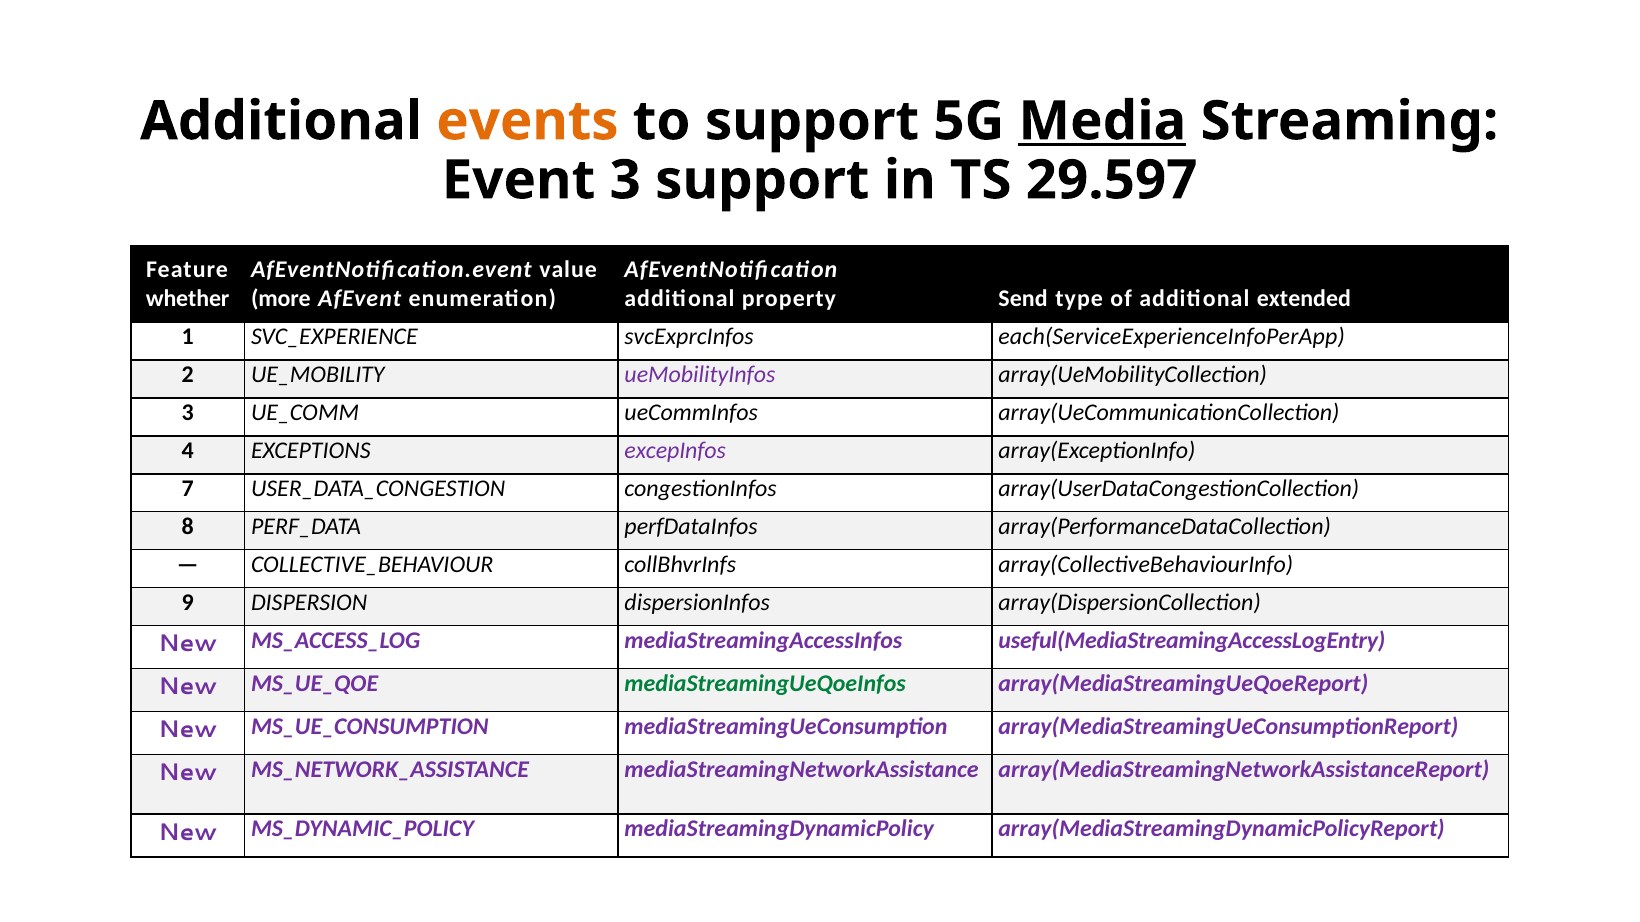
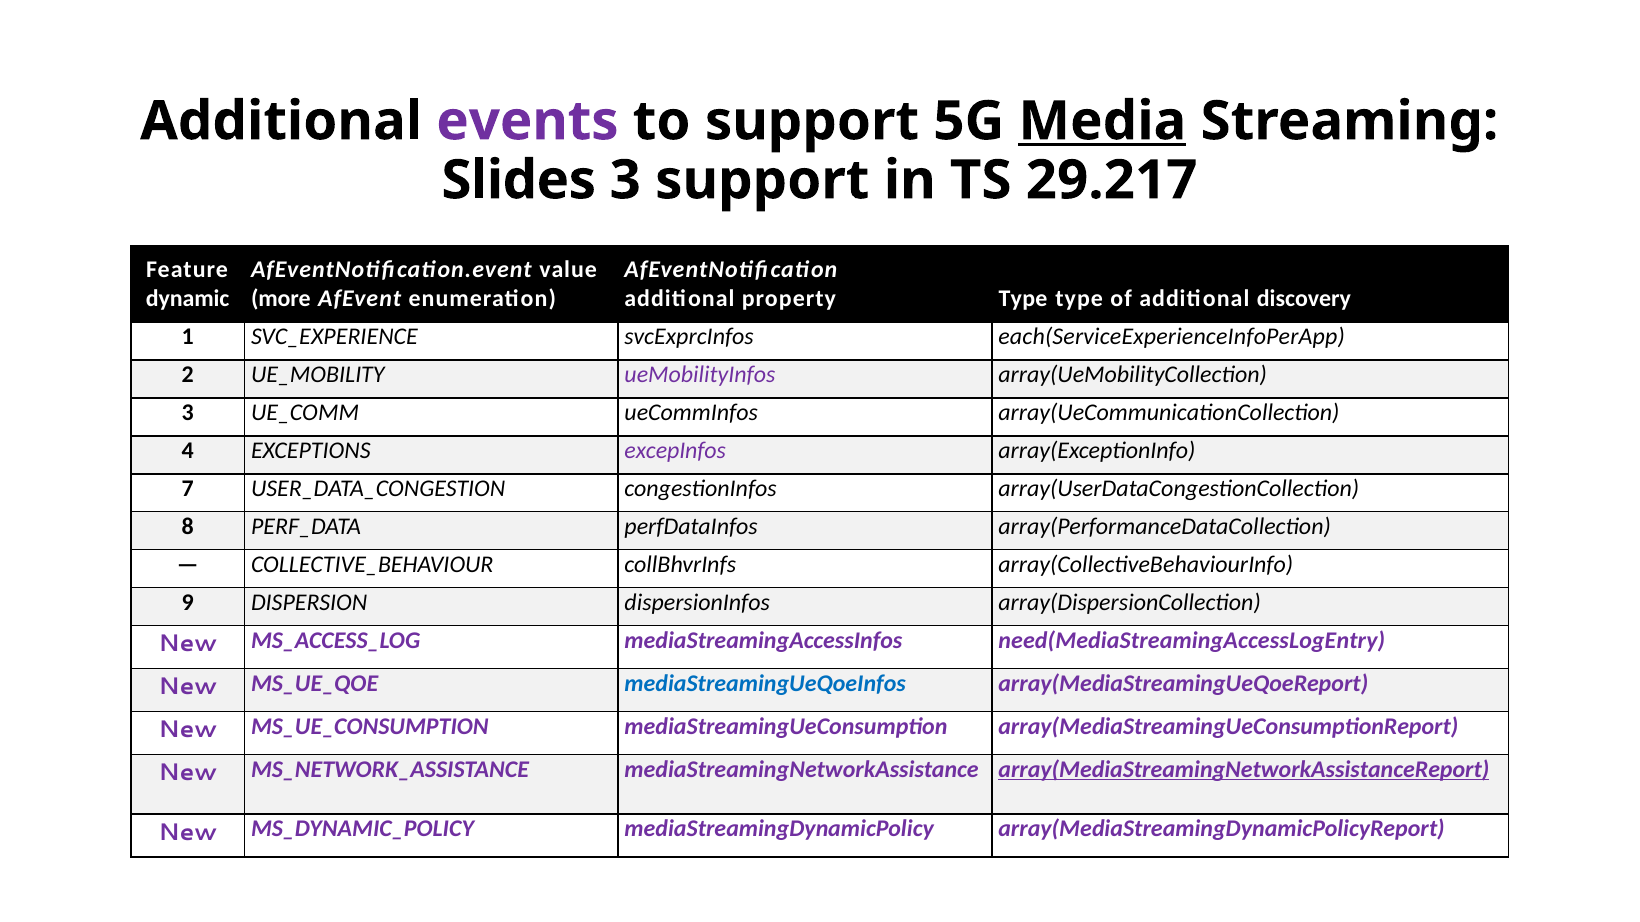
events colour: orange -> purple
Event: Event -> Slides
29.597: 29.597 -> 29.217
whether: whether -> dynamic
property Send: Send -> Type
extended: extended -> discovery
useful(MediaStreamingAccessLogEntry: useful(MediaStreamingAccessLogEntry -> need(MediaStreamingAccessLogEntry
mediaStreamingUeQoeInfos colour: green -> blue
array(MediaStreamingNetworkAssistanceReport underline: none -> present
